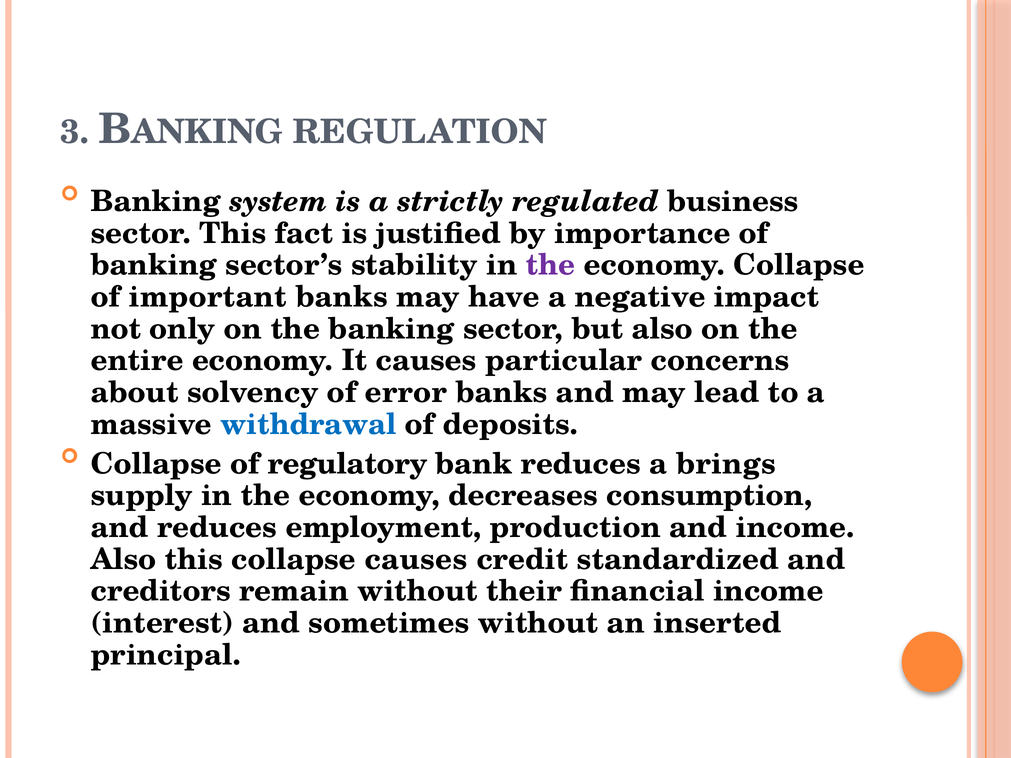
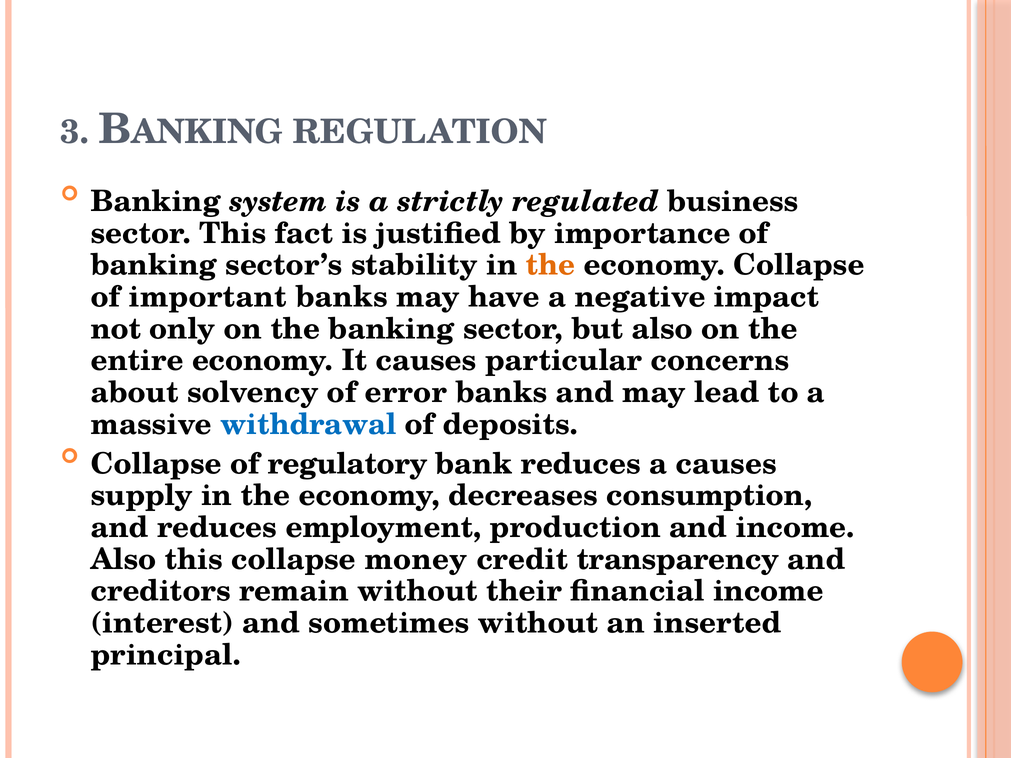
the at (551, 265) colour: purple -> orange
a brings: brings -> causes
collapse causes: causes -> money
standardized: standardized -> transparency
